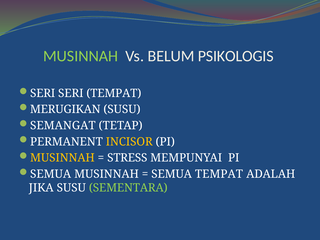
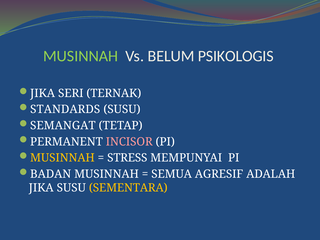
SERI at (43, 93): SERI -> JIKA
SERI TEMPAT: TEMPAT -> TERNAK
MERUGIKAN: MERUGIKAN -> STANDARDS
INCISOR colour: yellow -> pink
SEMUA at (51, 174): SEMUA -> BADAN
SEMUA TEMPAT: TEMPAT -> AGRESIF
SEMENTARA colour: light green -> yellow
